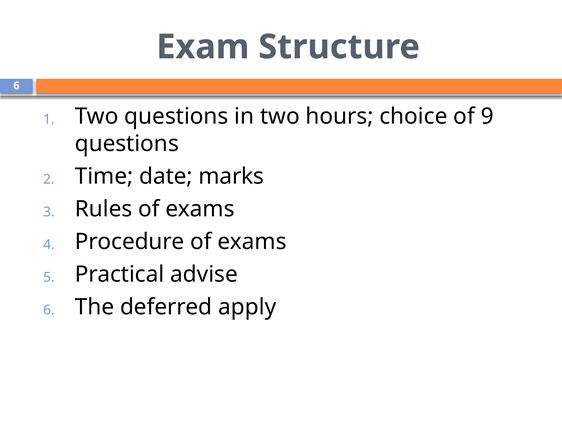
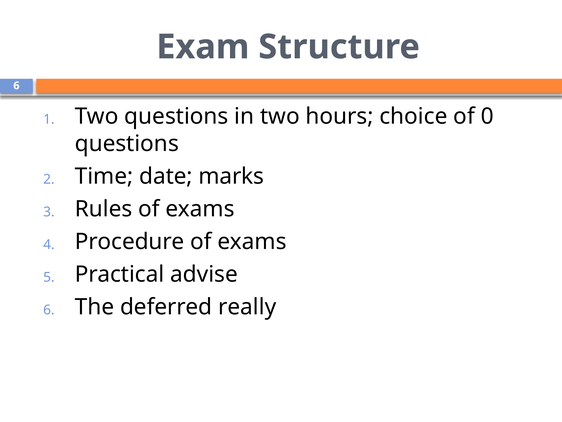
9: 9 -> 0
apply: apply -> really
